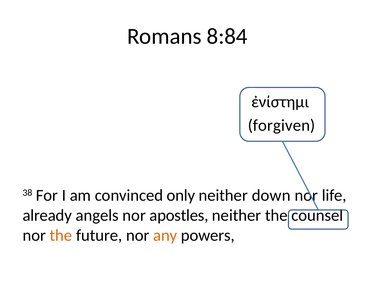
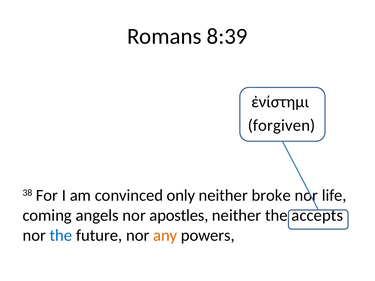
8:84: 8:84 -> 8:39
down: down -> broke
already: already -> coming
counsel: counsel -> accepts
the at (61, 236) colour: orange -> blue
